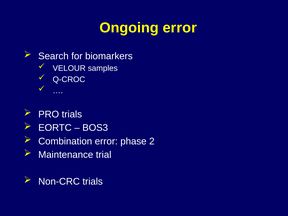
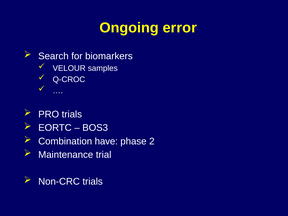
Combination error: error -> have
